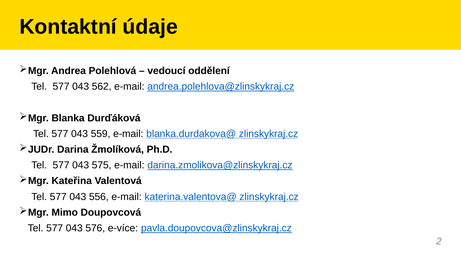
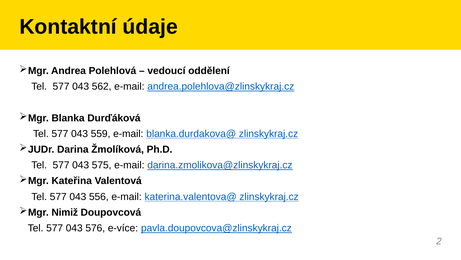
Mimo: Mimo -> Nimiž
